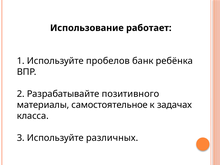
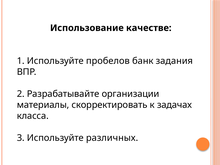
работает: работает -> качестве
ребёнка: ребёнка -> задания
позитивного: позитивного -> организации
самостоятельное: самостоятельное -> скорректировать
